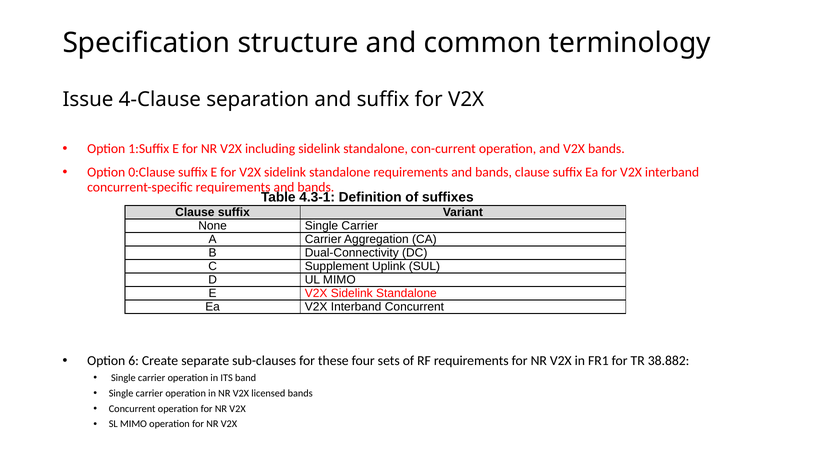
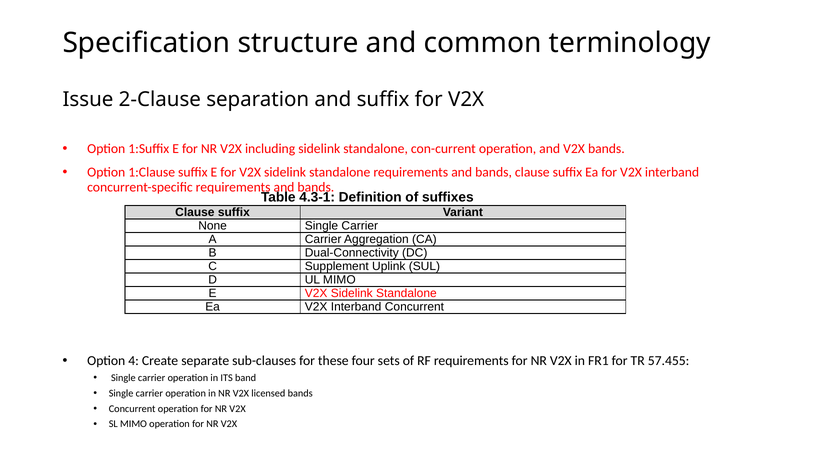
4-Clause: 4-Clause -> 2-Clause
0:Clause: 0:Clause -> 1:Clause
6: 6 -> 4
38.882: 38.882 -> 57.455
